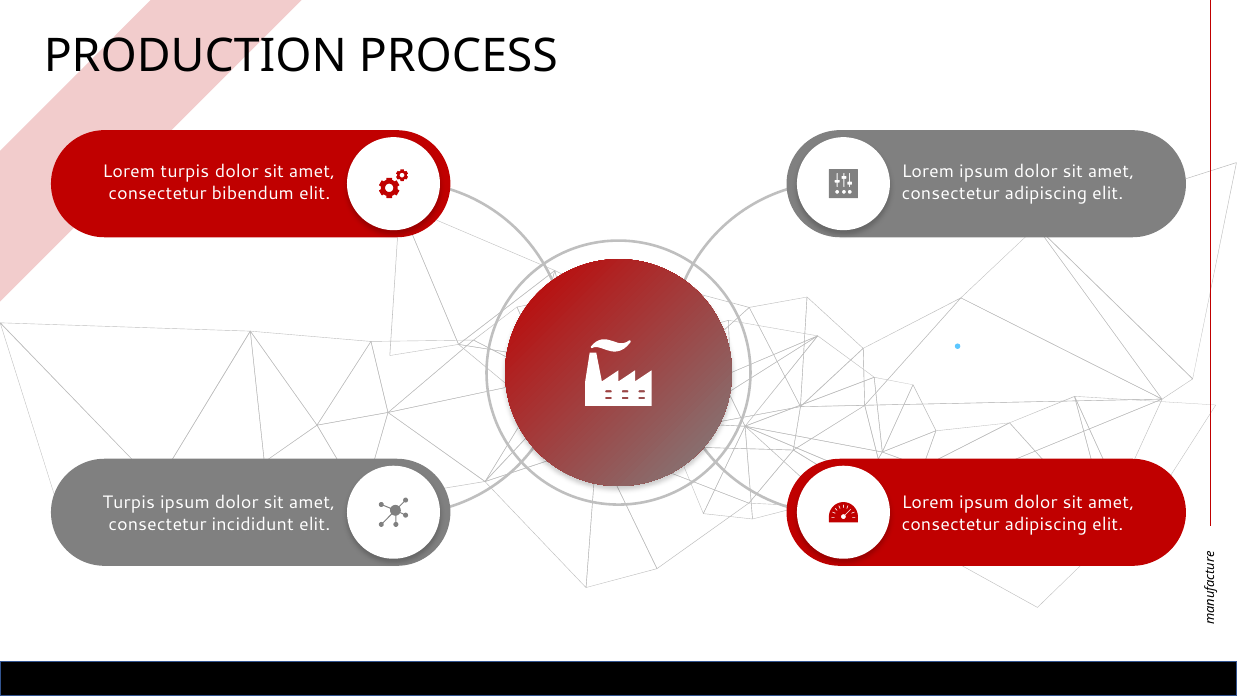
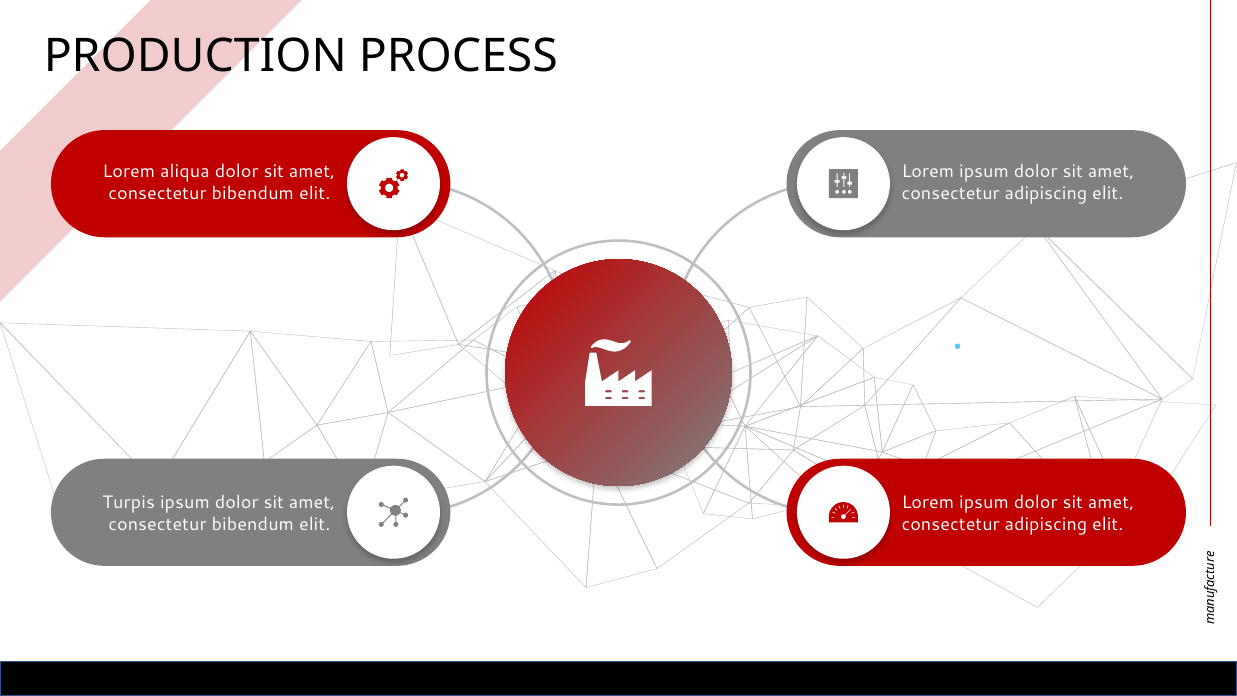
Lorem turpis: turpis -> aliqua
incididunt at (253, 524): incididunt -> bibendum
